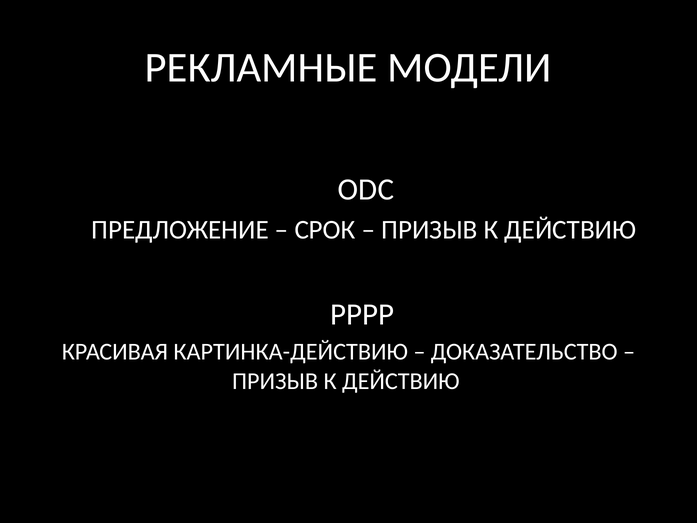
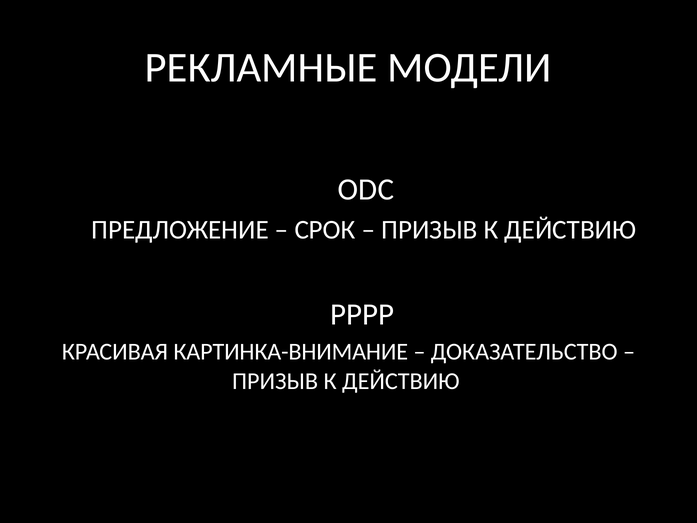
КАРТИНКА-ДЕЙСТВИЮ: КАРТИНКА-ДЕЙСТВИЮ -> КАРТИНКА-ВНИМАНИЕ
